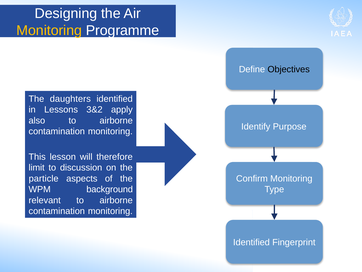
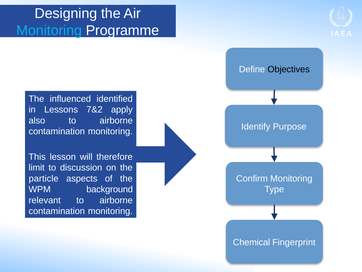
Monitoring at (49, 30) colour: yellow -> light blue
daughters: daughters -> influenced
3&2: 3&2 -> 7&2
Identified at (251, 242): Identified -> Chemical
